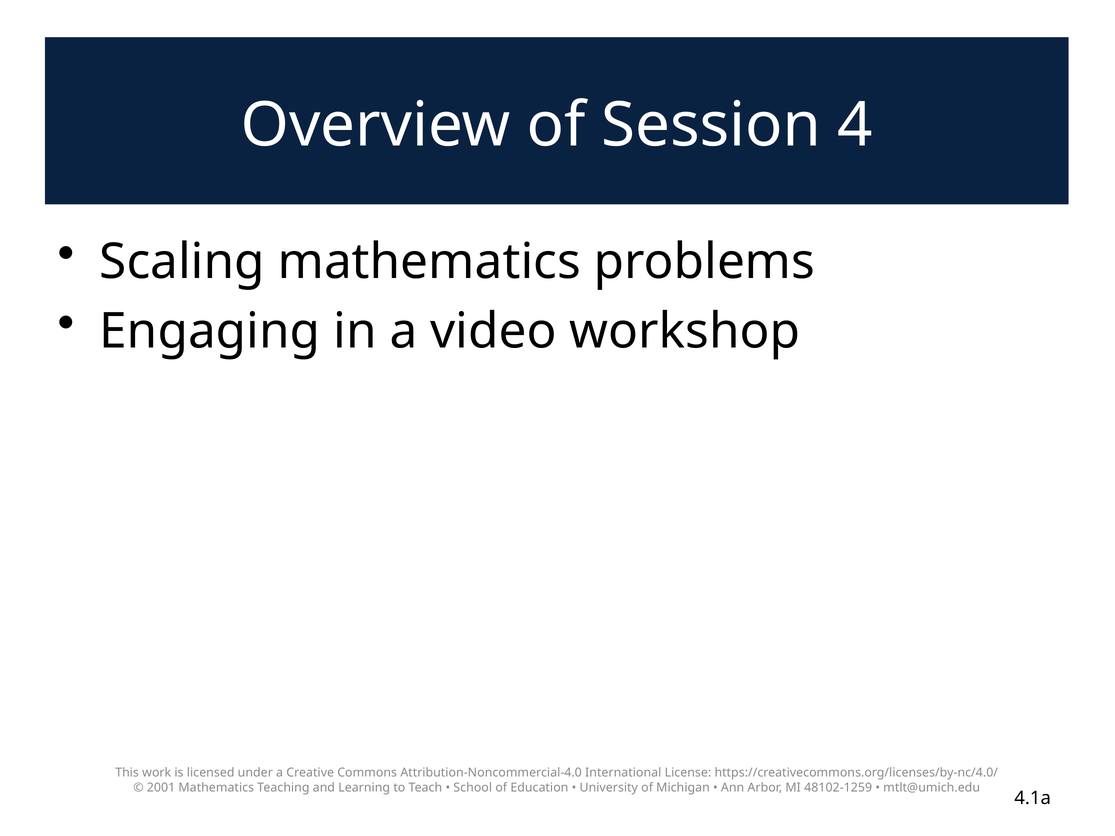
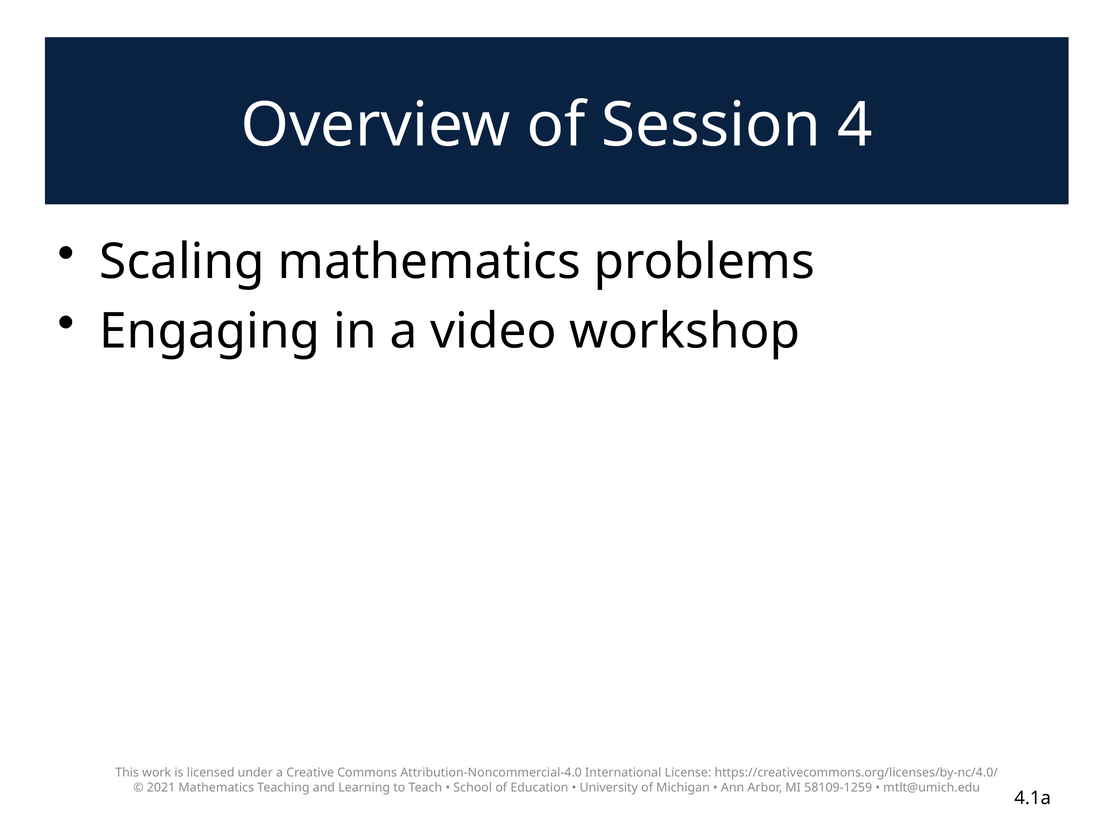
2001: 2001 -> 2021
48102-1259: 48102-1259 -> 58109-1259
